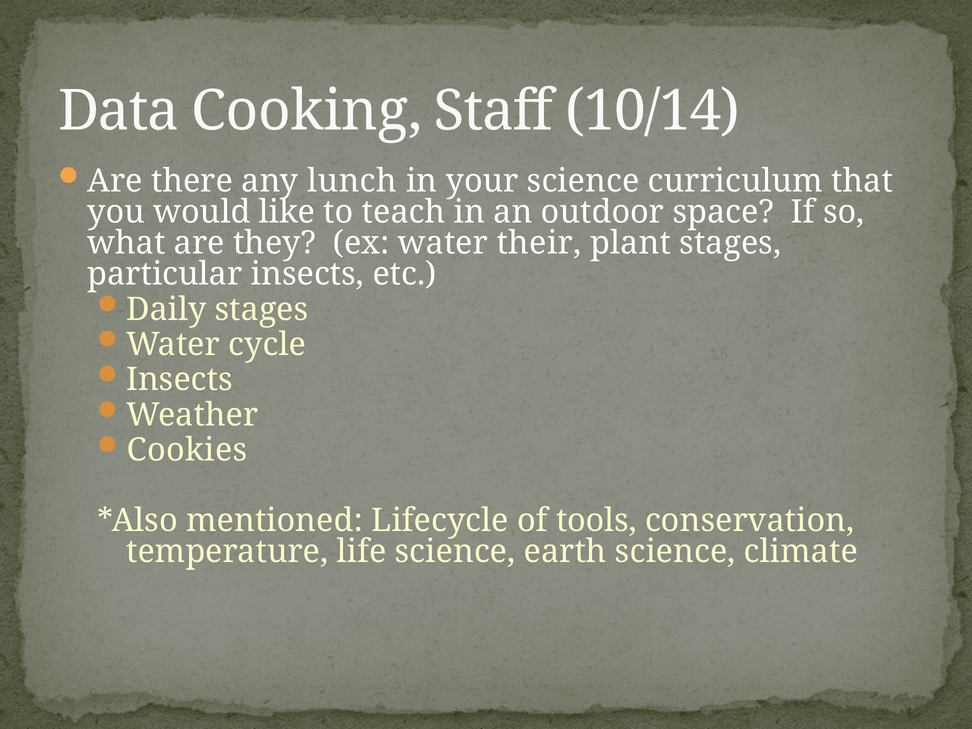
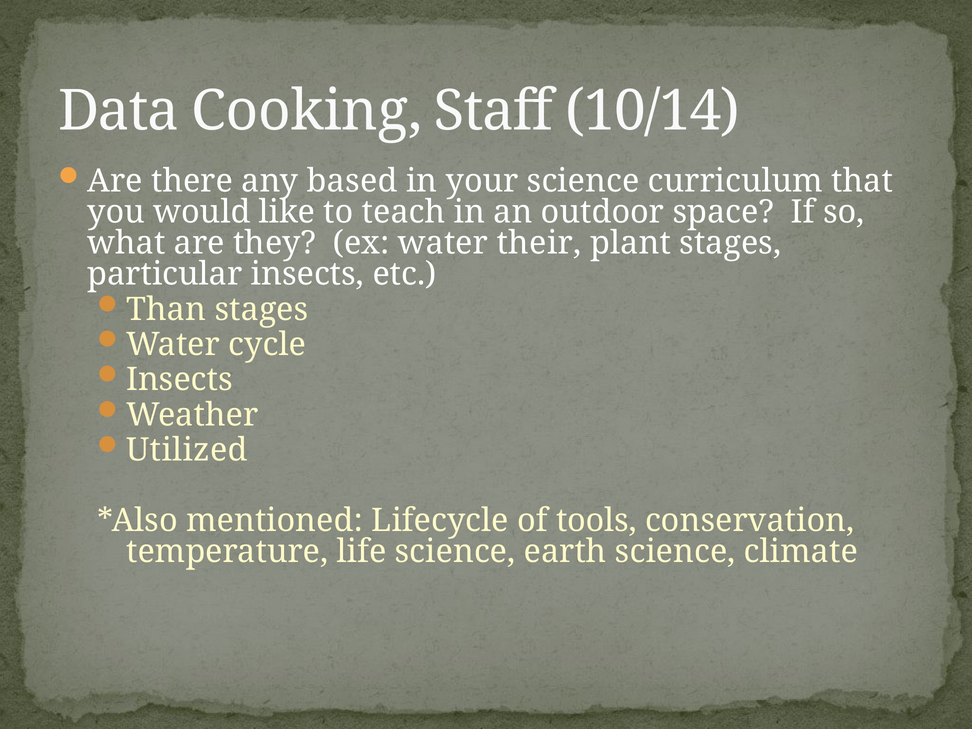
lunch: lunch -> based
Daily: Daily -> Than
Cookies: Cookies -> Utilized
